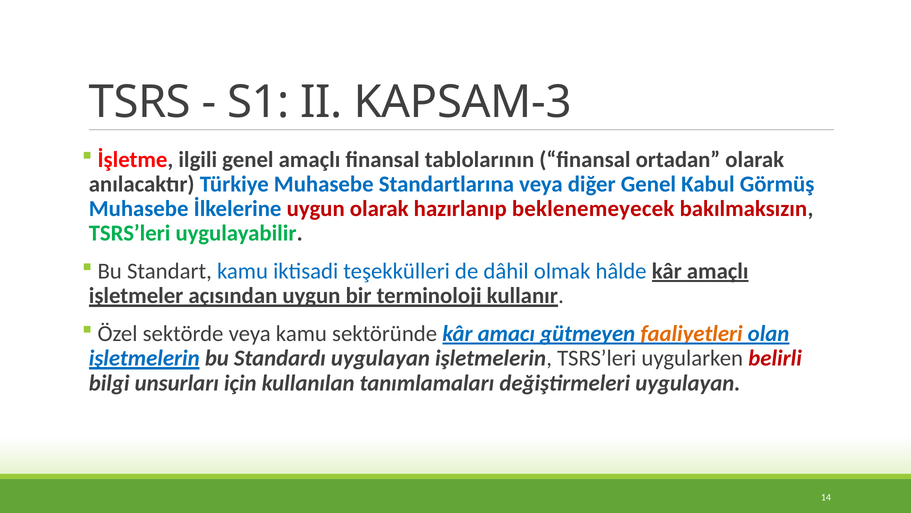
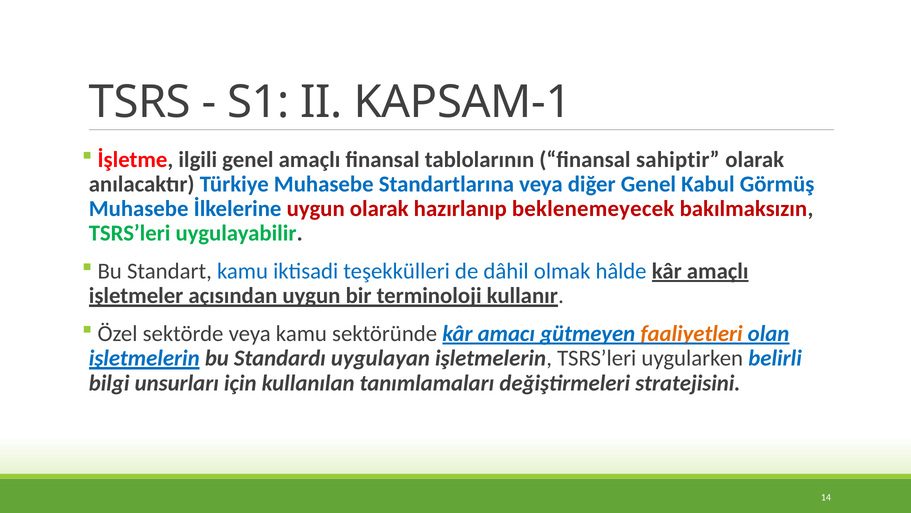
KAPSAM-3: KAPSAM-3 -> KAPSAM-1
ortadan: ortadan -> sahiptir
belirli colour: red -> blue
değiştirmeleri uygulayan: uygulayan -> stratejisini
